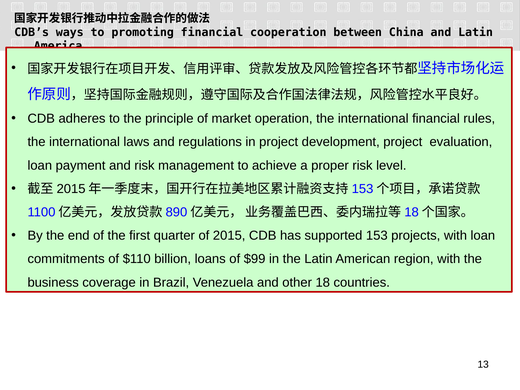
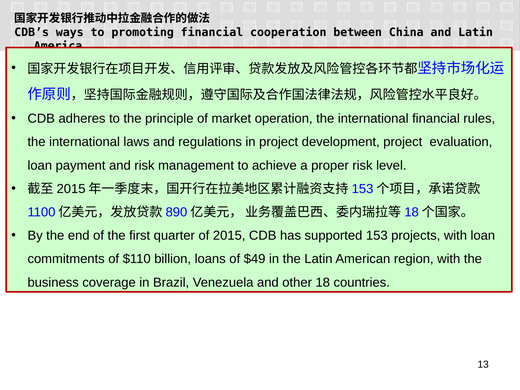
$99: $99 -> $49
